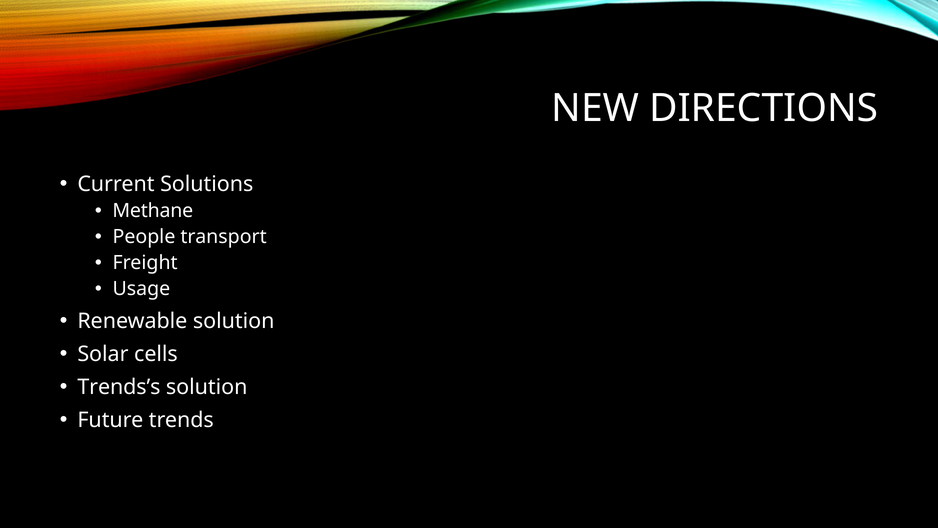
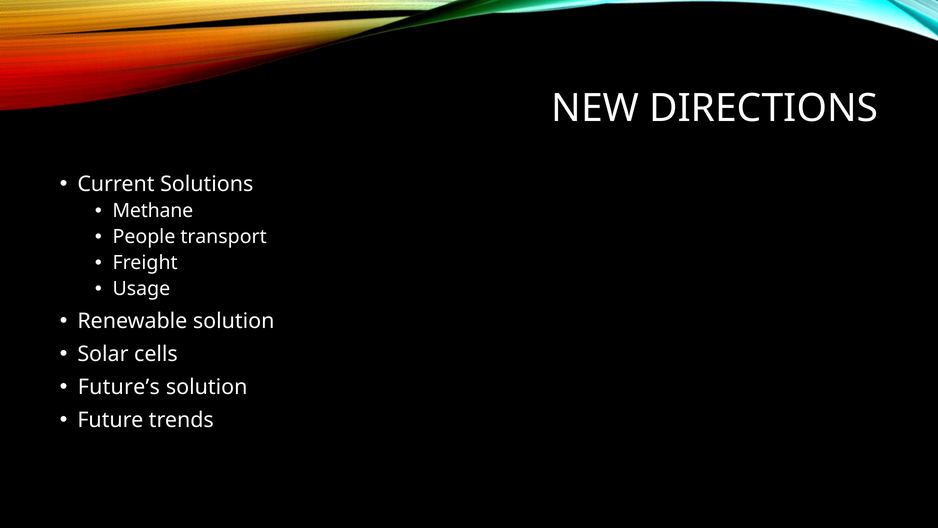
Trends’s: Trends’s -> Future’s
